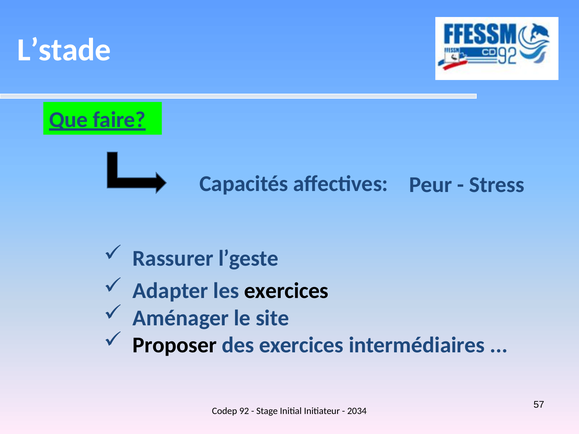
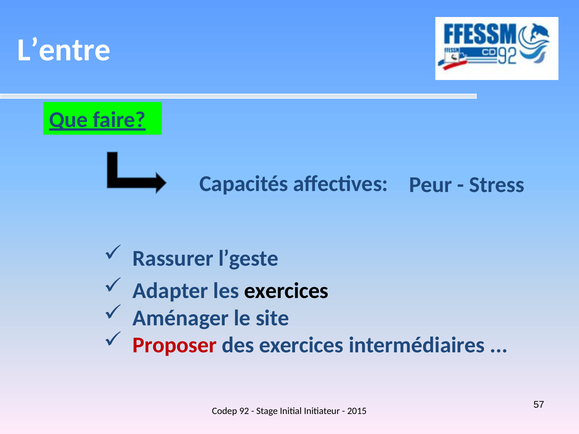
L’stade: L’stade -> L’entre
Proposer colour: black -> red
2034: 2034 -> 2015
